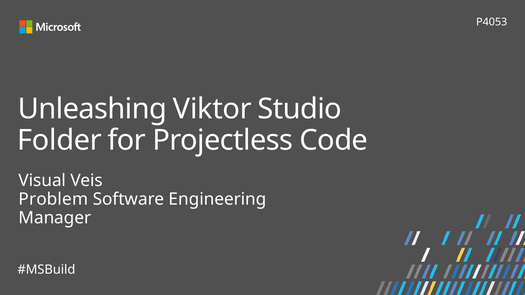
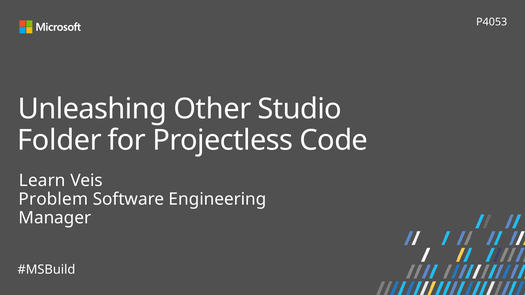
Viktor: Viktor -> Other
Visual: Visual -> Learn
